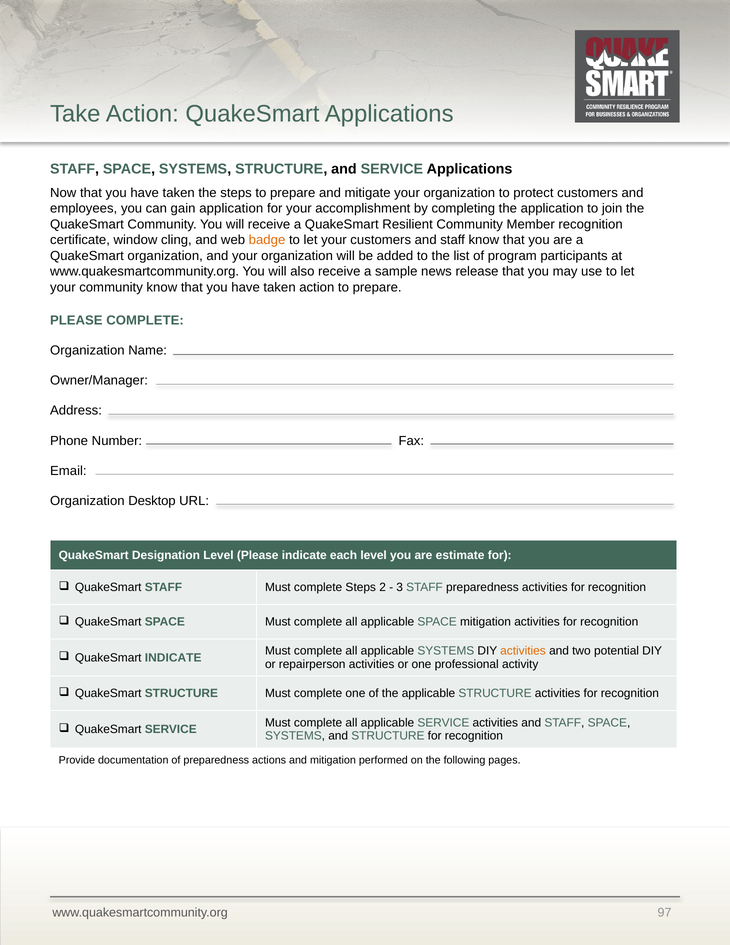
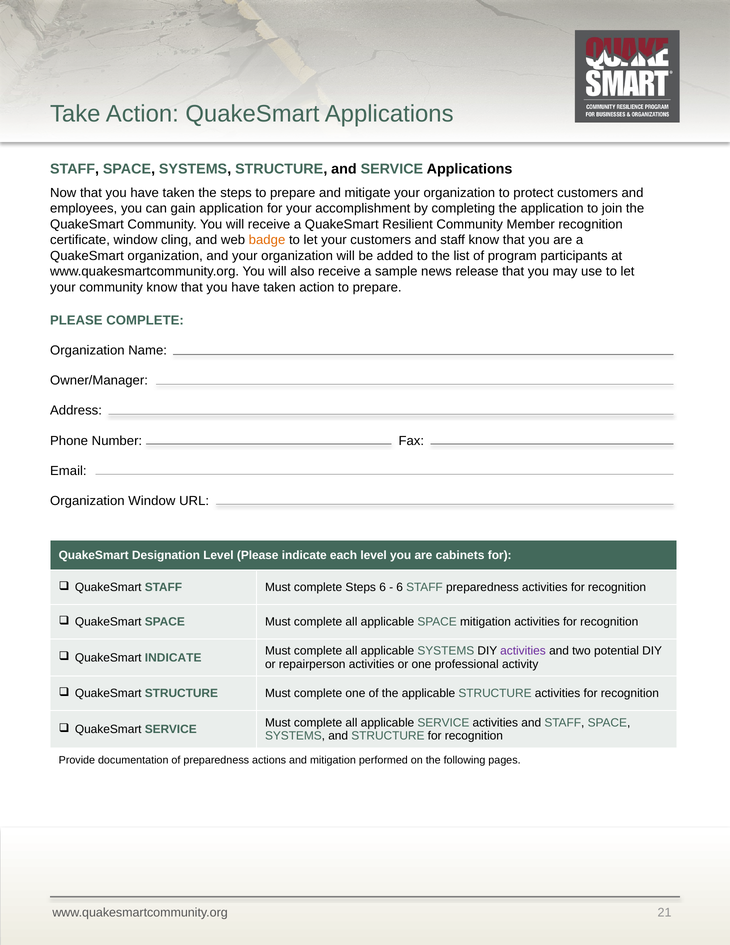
Organization Desktop: Desktop -> Window
estimate: estimate -> cabinets
Steps 2: 2 -> 6
3 at (400, 587): 3 -> 6
activities at (523, 651) colour: orange -> purple
97: 97 -> 21
